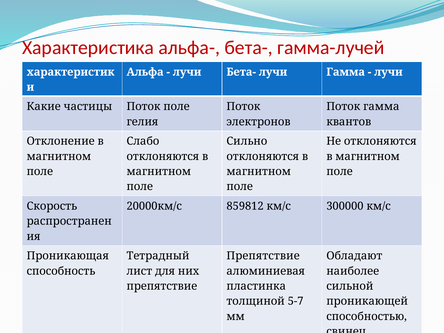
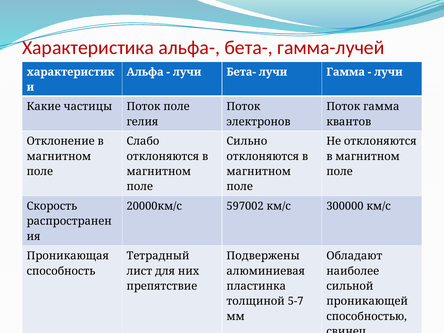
859812: 859812 -> 597002
Препятствие at (263, 256): Препятствие -> Подвержены
